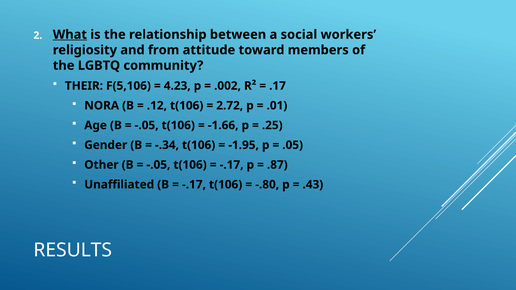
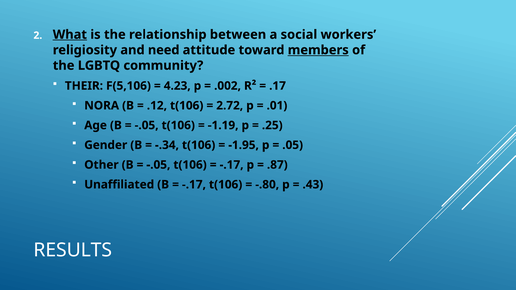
from: from -> need
members underline: none -> present
-1.66: -1.66 -> -1.19
